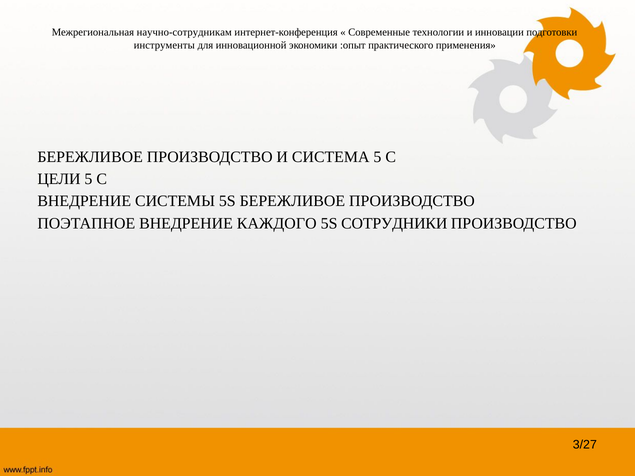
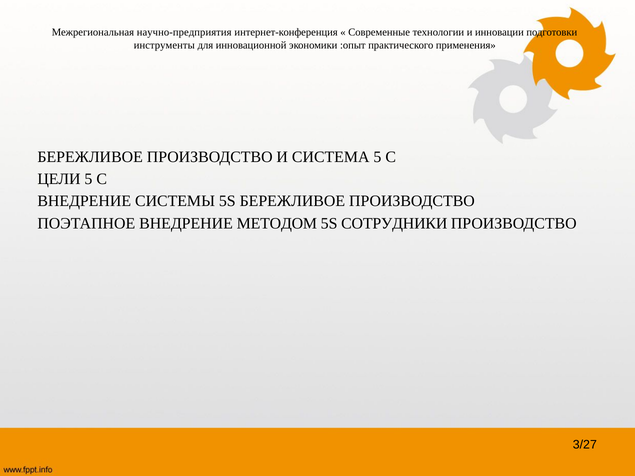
научно-сотрудникам: научно-сотрудникам -> научно-предприятия
КАЖДОГО: КАЖДОГО -> МЕТОДОМ
